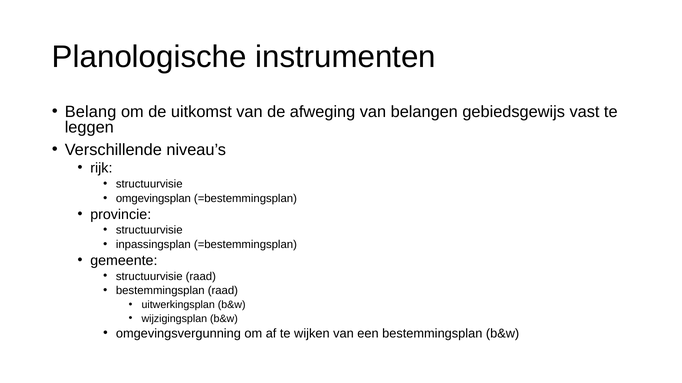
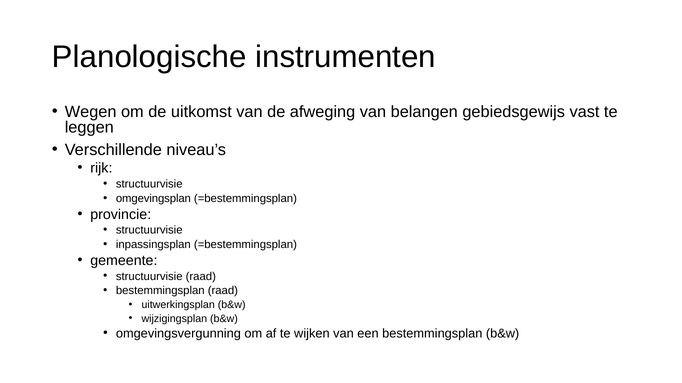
Belang: Belang -> Wegen
